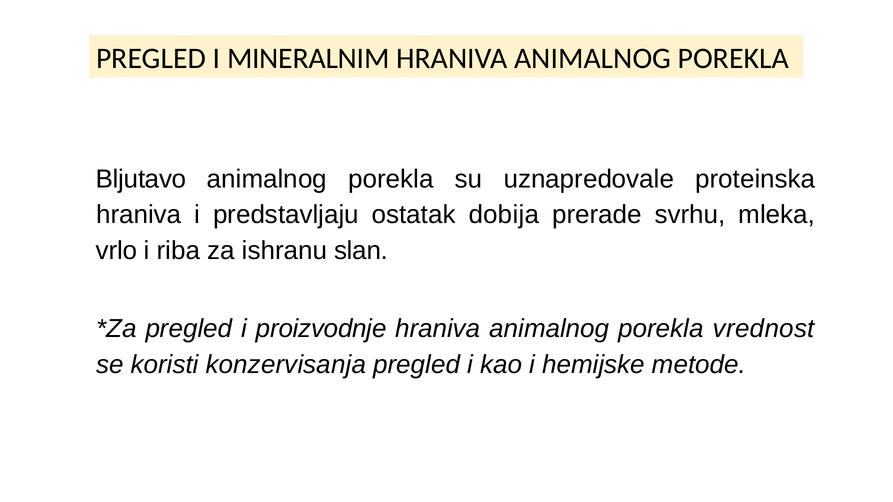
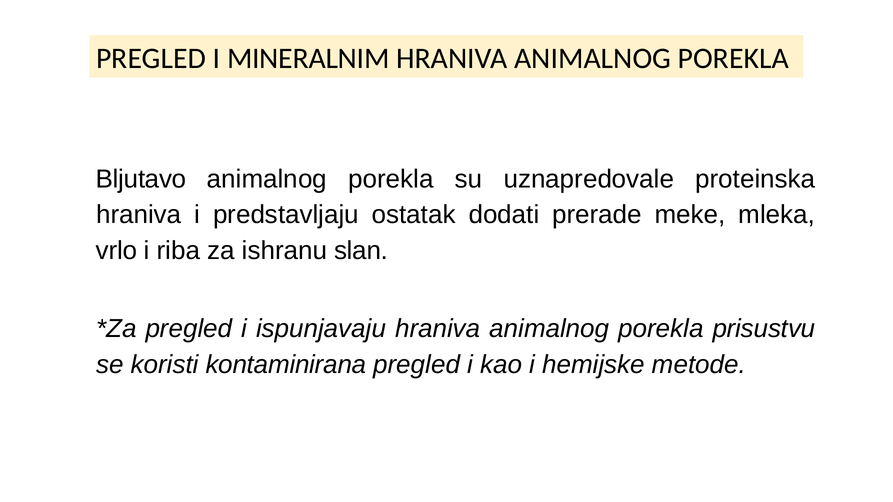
dobija: dobija -> dodati
svrhu: svrhu -> meke
proizvodnje: proizvodnje -> ispunjavaju
vrednost: vrednost -> prisustvu
konzervisanja: konzervisanja -> kontaminirana
